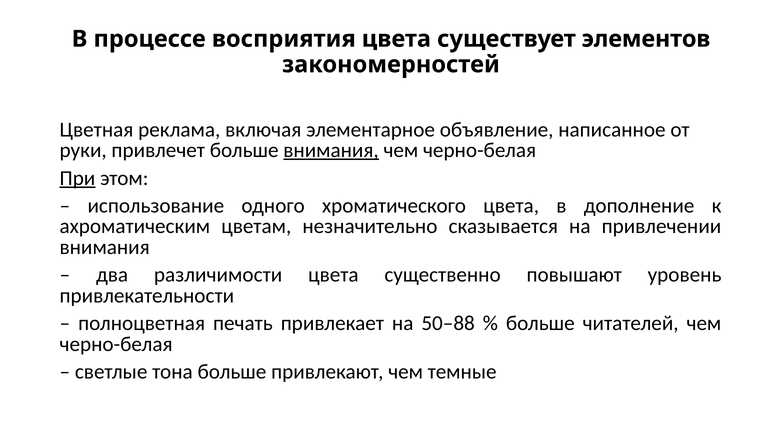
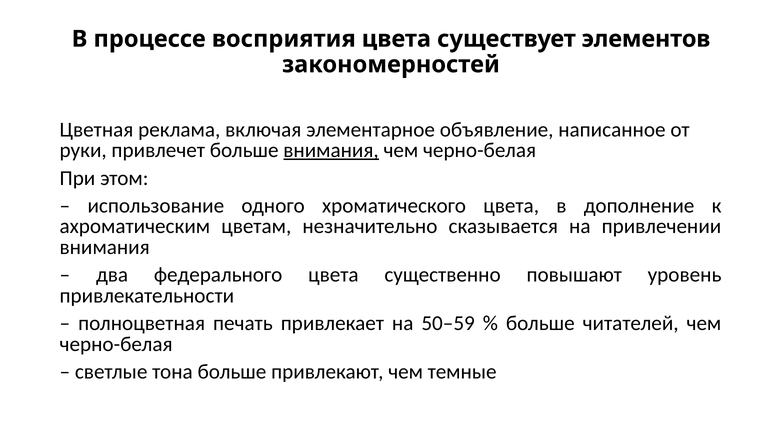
При underline: present -> none
различимости: различимости -> федерального
50–88: 50–88 -> 50–59
